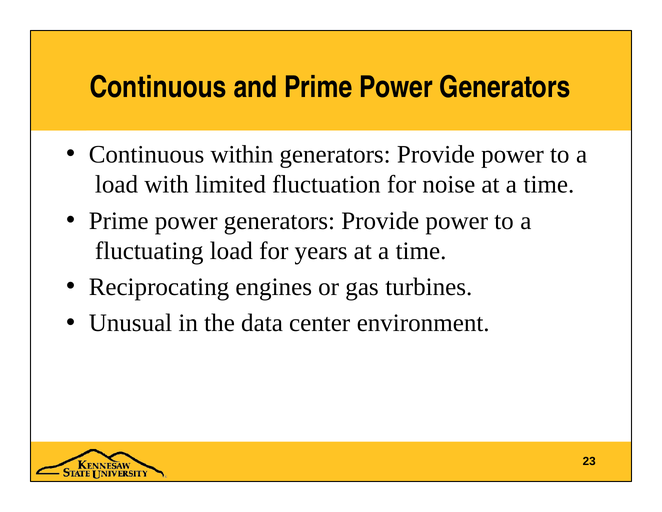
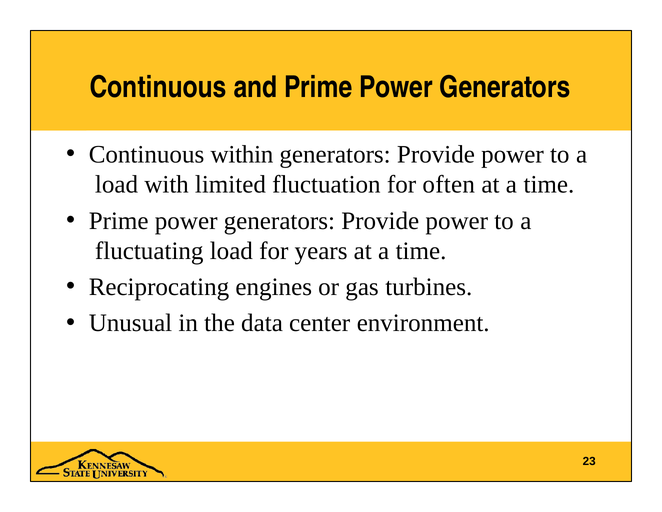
noise: noise -> often
